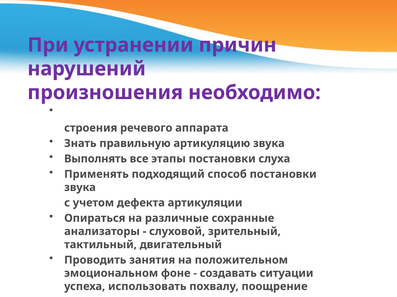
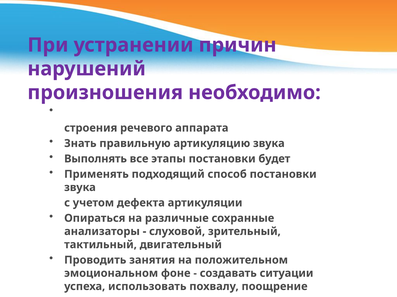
слуха: слуха -> будет
